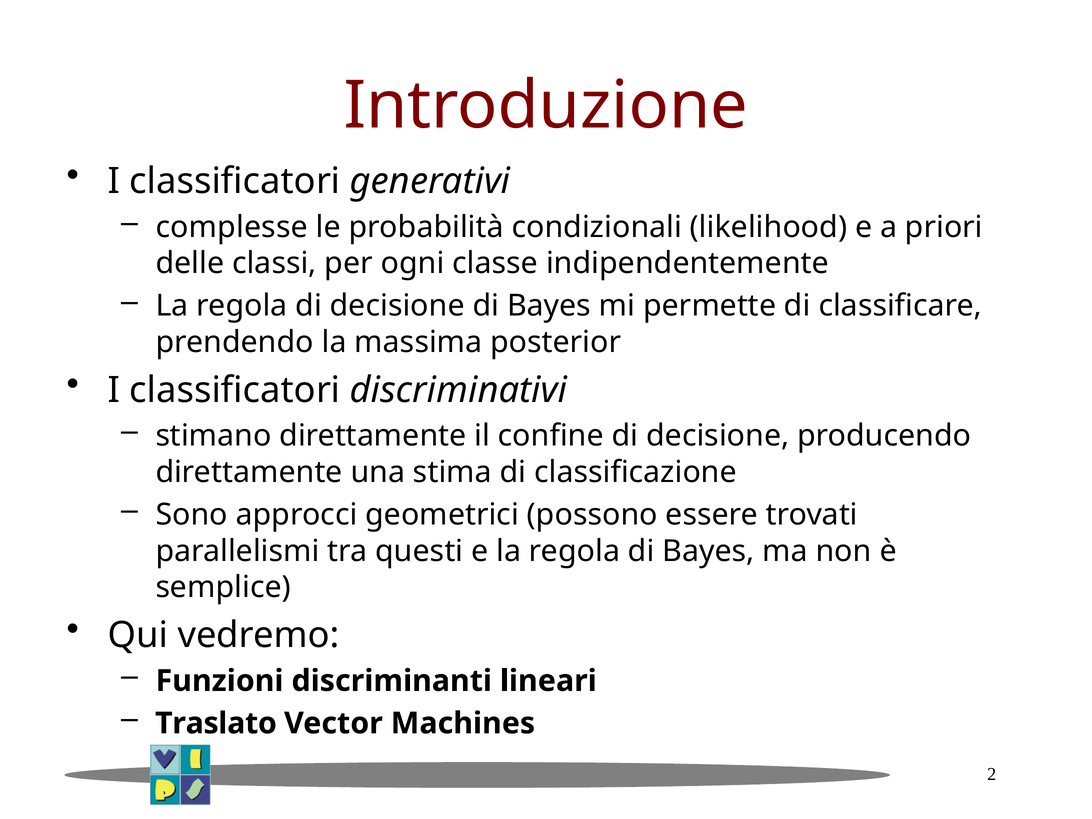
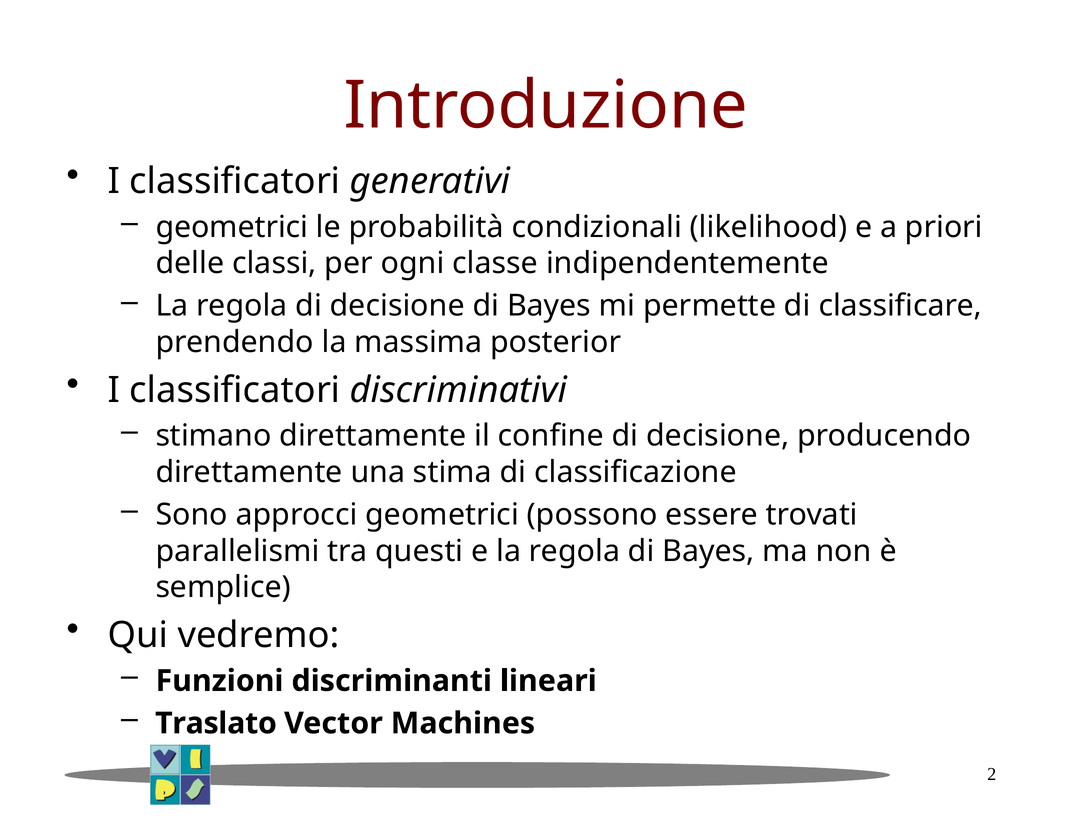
complesse at (232, 227): complesse -> geometrici
